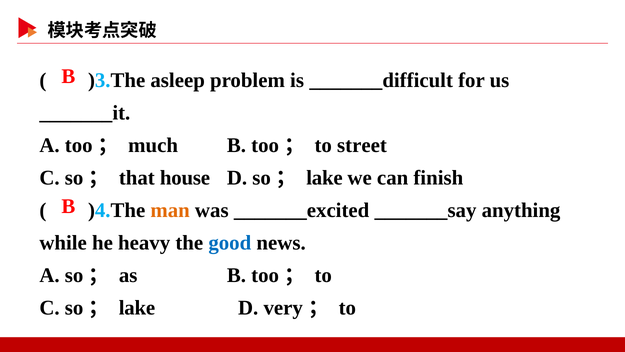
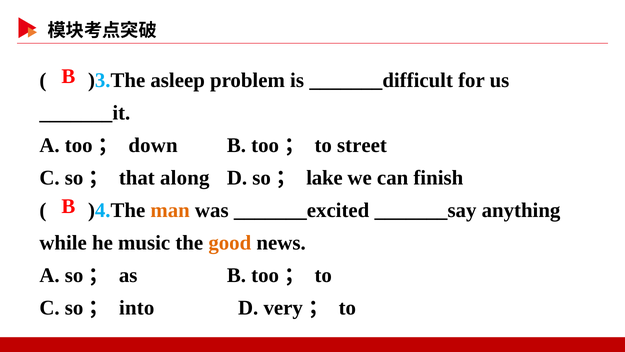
much: much -> down
house: house -> along
heavy: heavy -> music
good colour: blue -> orange
lake at (137, 308): lake -> into
